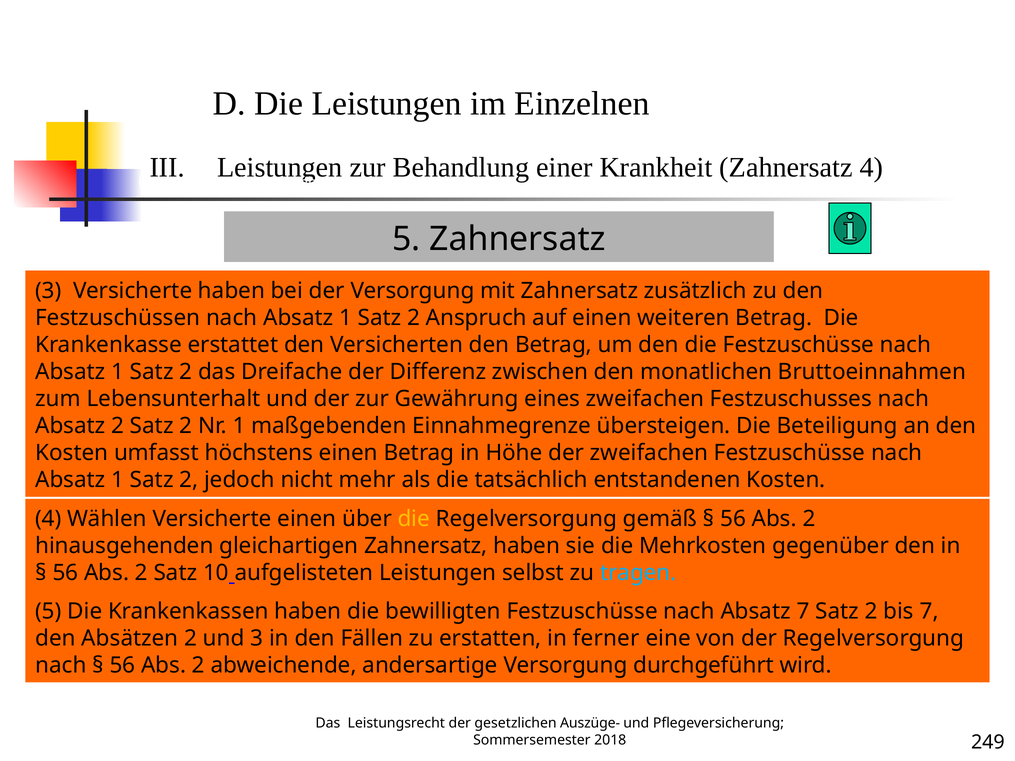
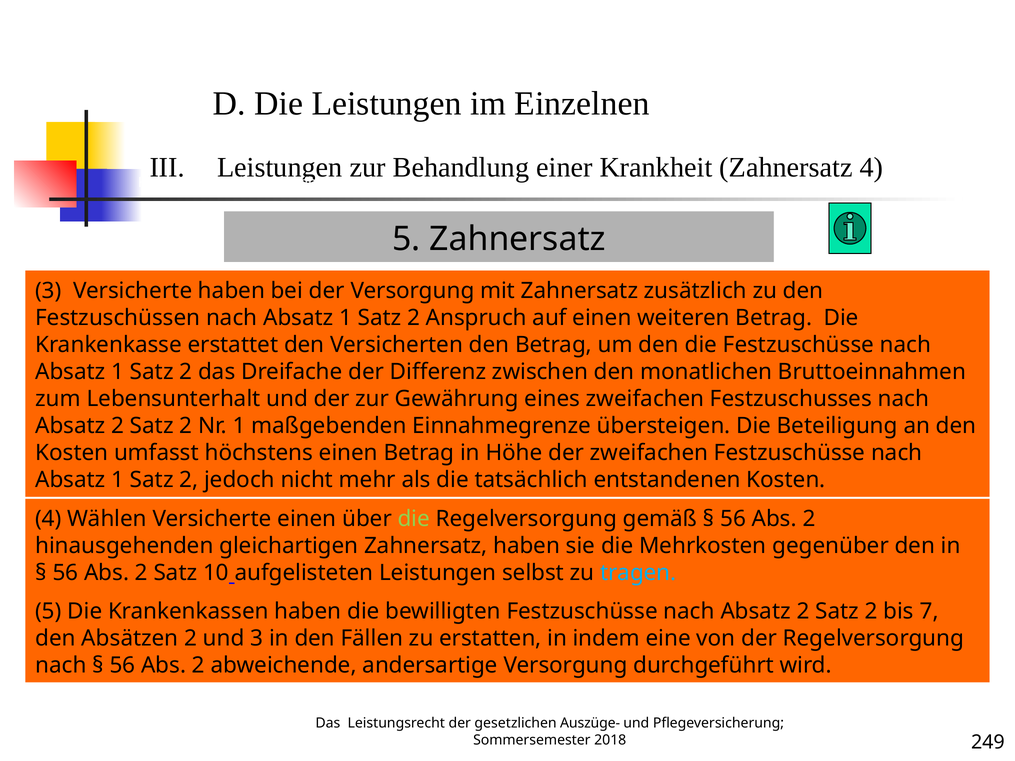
die at (414, 519) colour: yellow -> light green
Festzuschüsse nach Absatz 7: 7 -> 2
ferner: ferner -> indem
